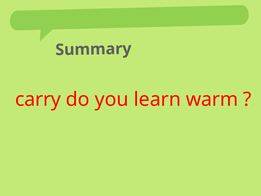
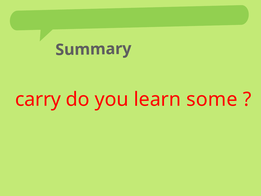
warm: warm -> some
